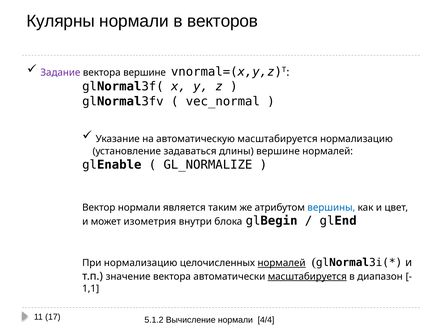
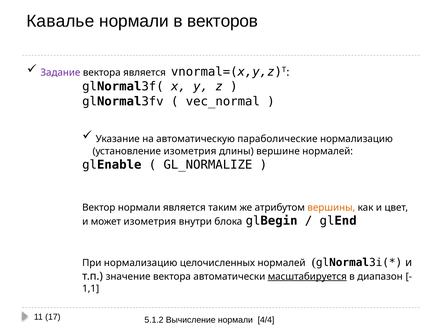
Кулярны: Кулярны -> Кавалье
вектора вершине: вершине -> является
автоматическую масштабируется: масштабируется -> параболические
установление задаваться: задаваться -> изометрия
вершины colour: blue -> orange
нормалей at (282, 263) underline: present -> none
